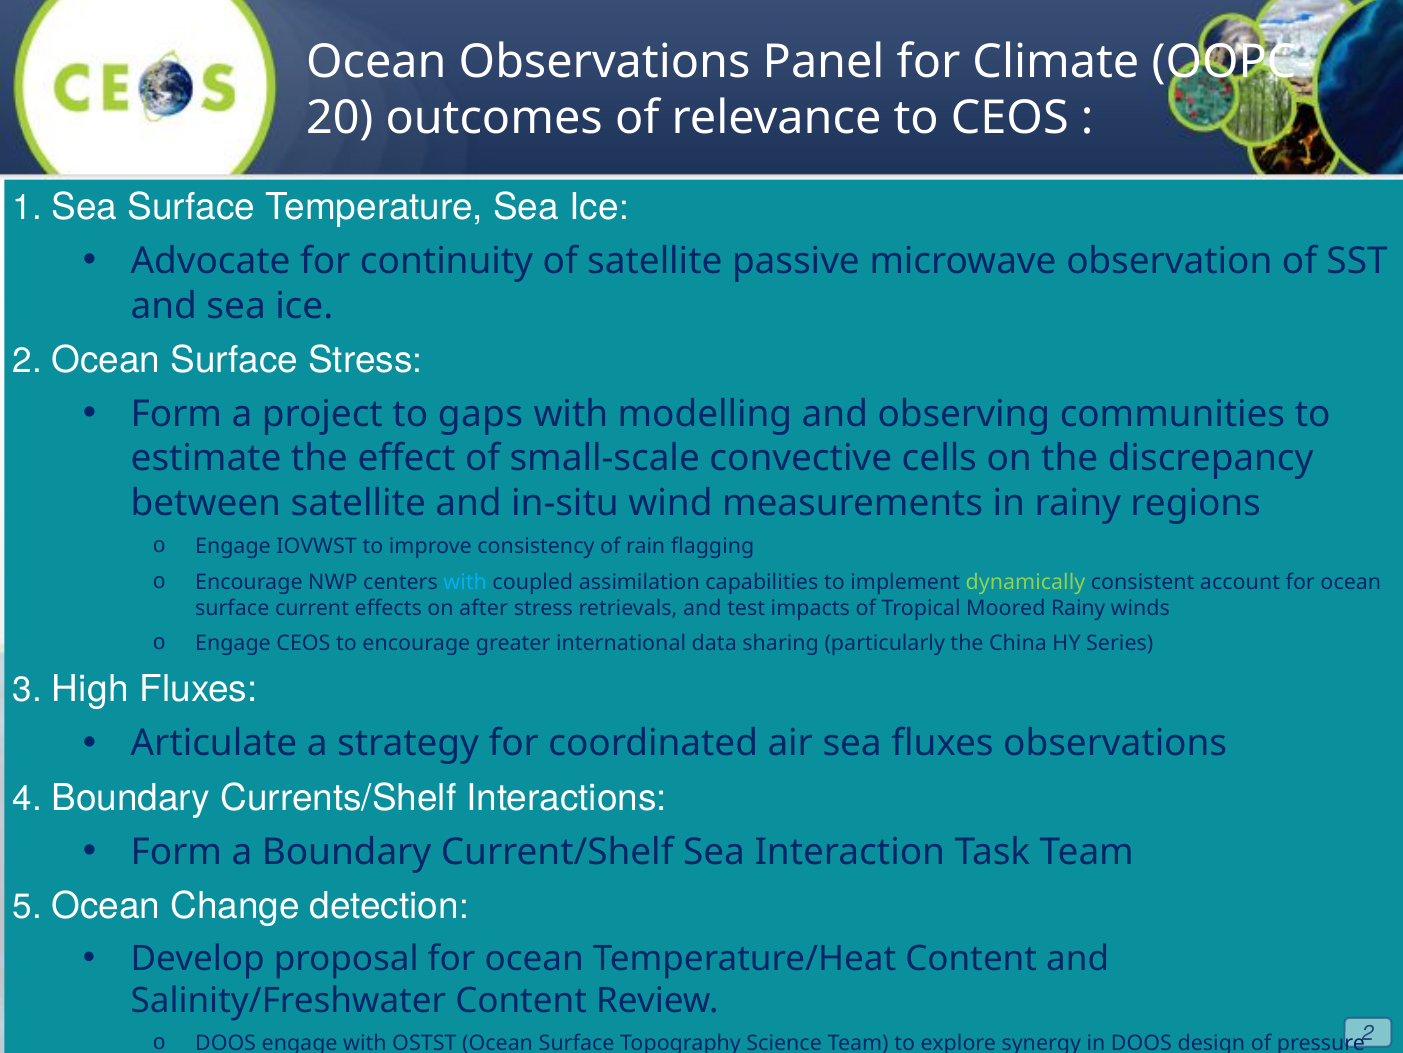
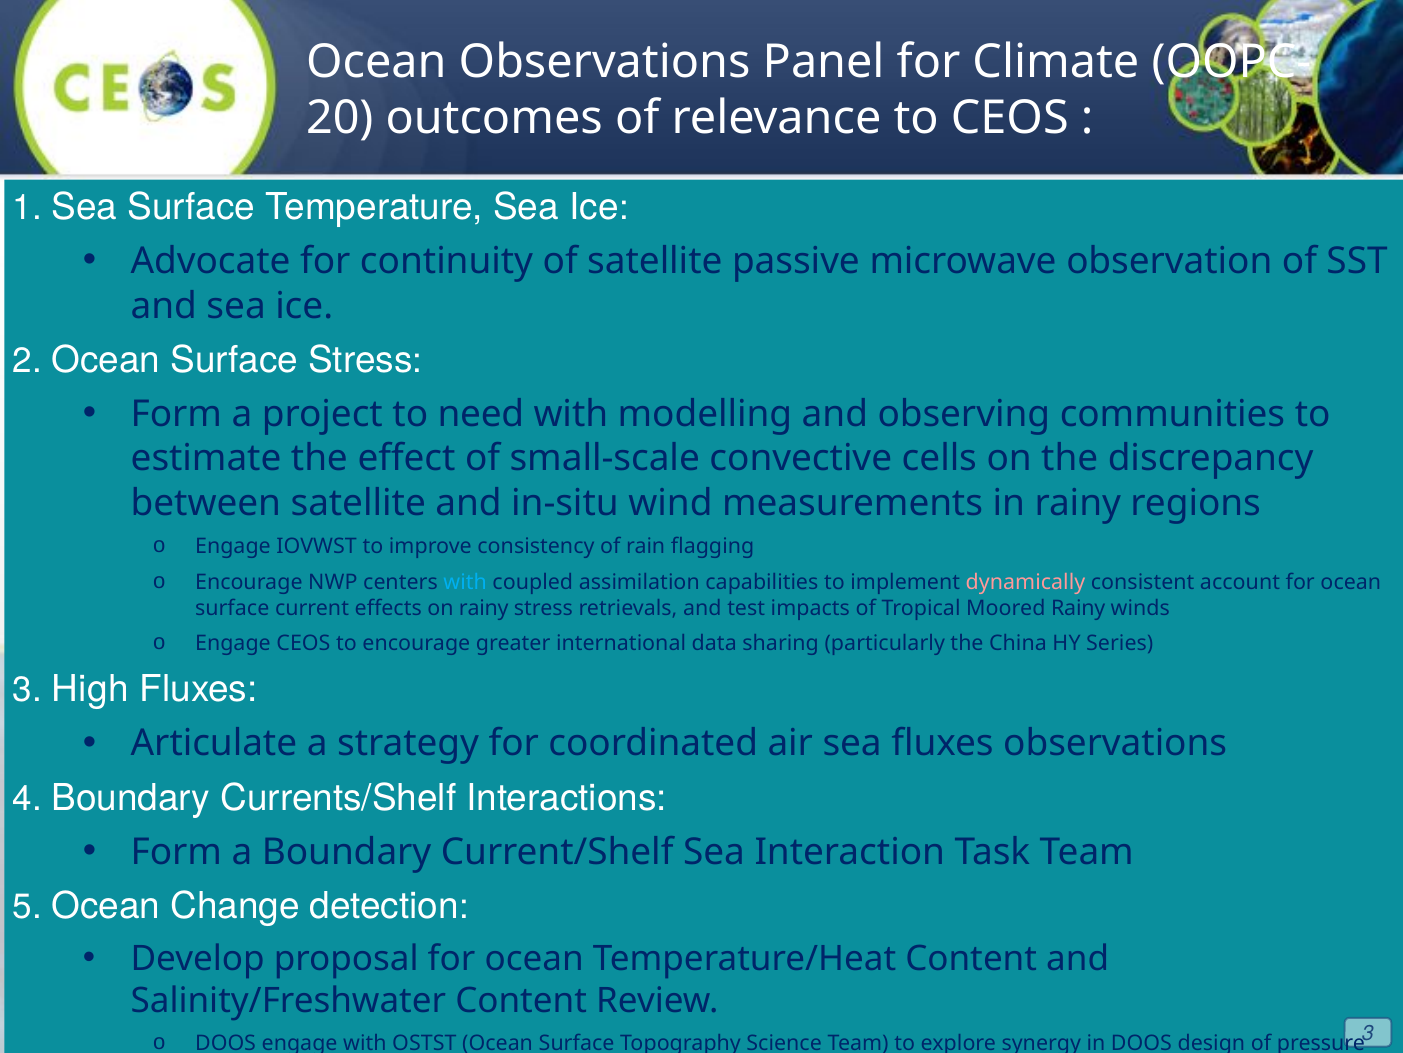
gaps: gaps -> need
dynamically colour: light green -> pink
on after: after -> rainy
2 at (1368, 1033): 2 -> 3
